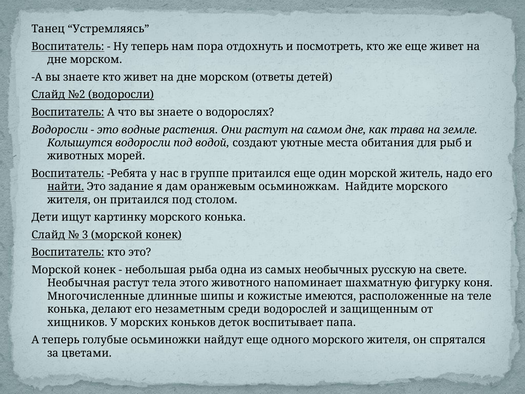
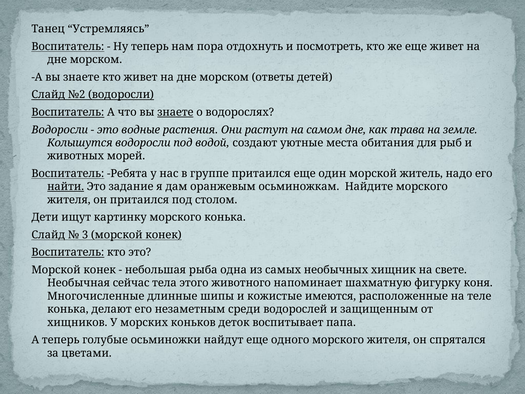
знаете at (175, 112) underline: none -> present
русскую: русскую -> хищник
Необычная растут: растут -> сейчас
